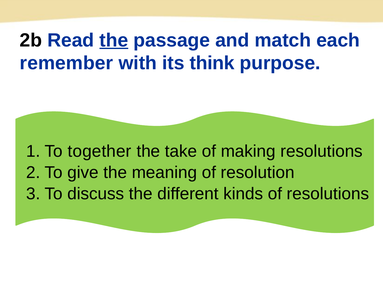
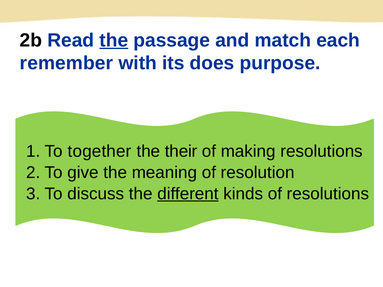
think: think -> does
take: take -> their
different underline: none -> present
